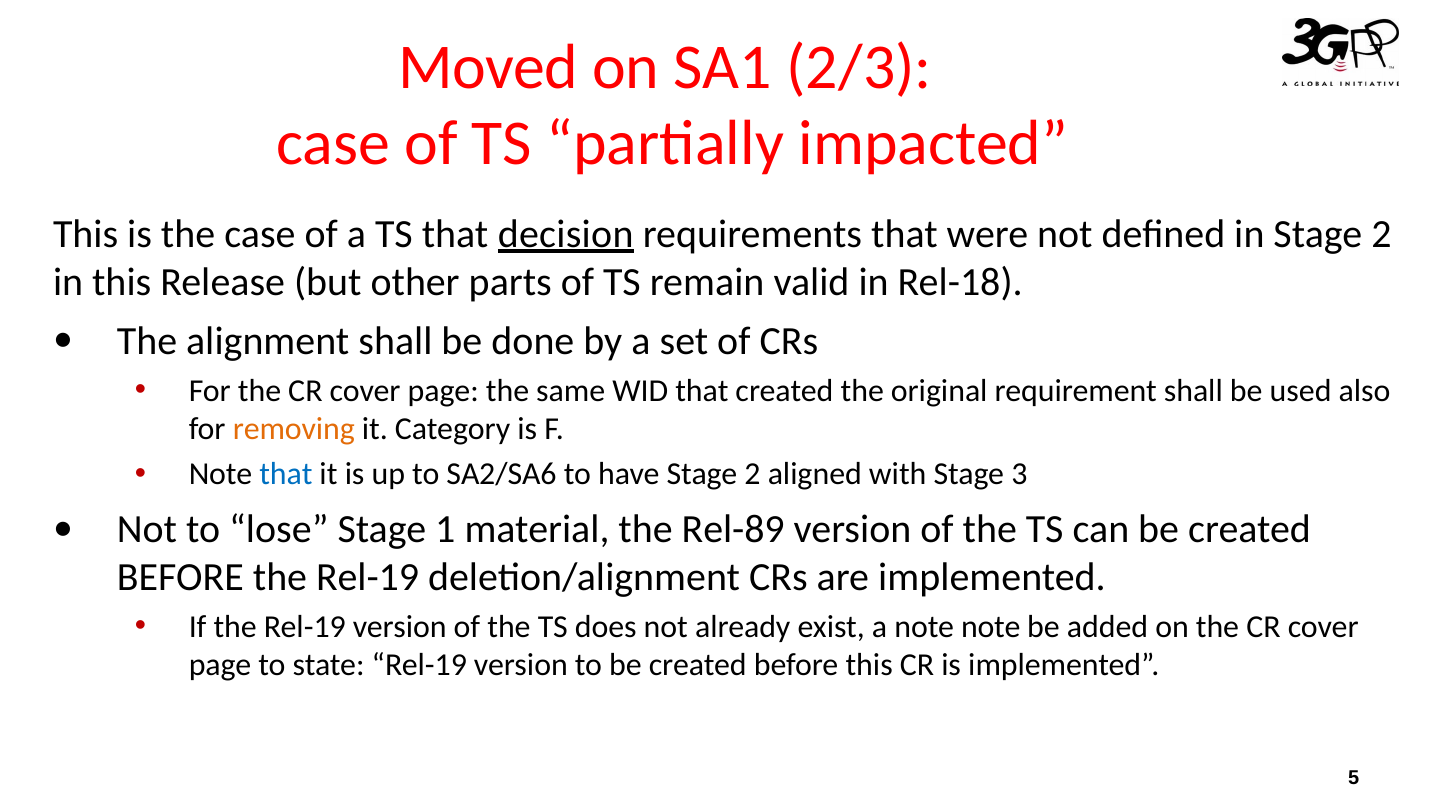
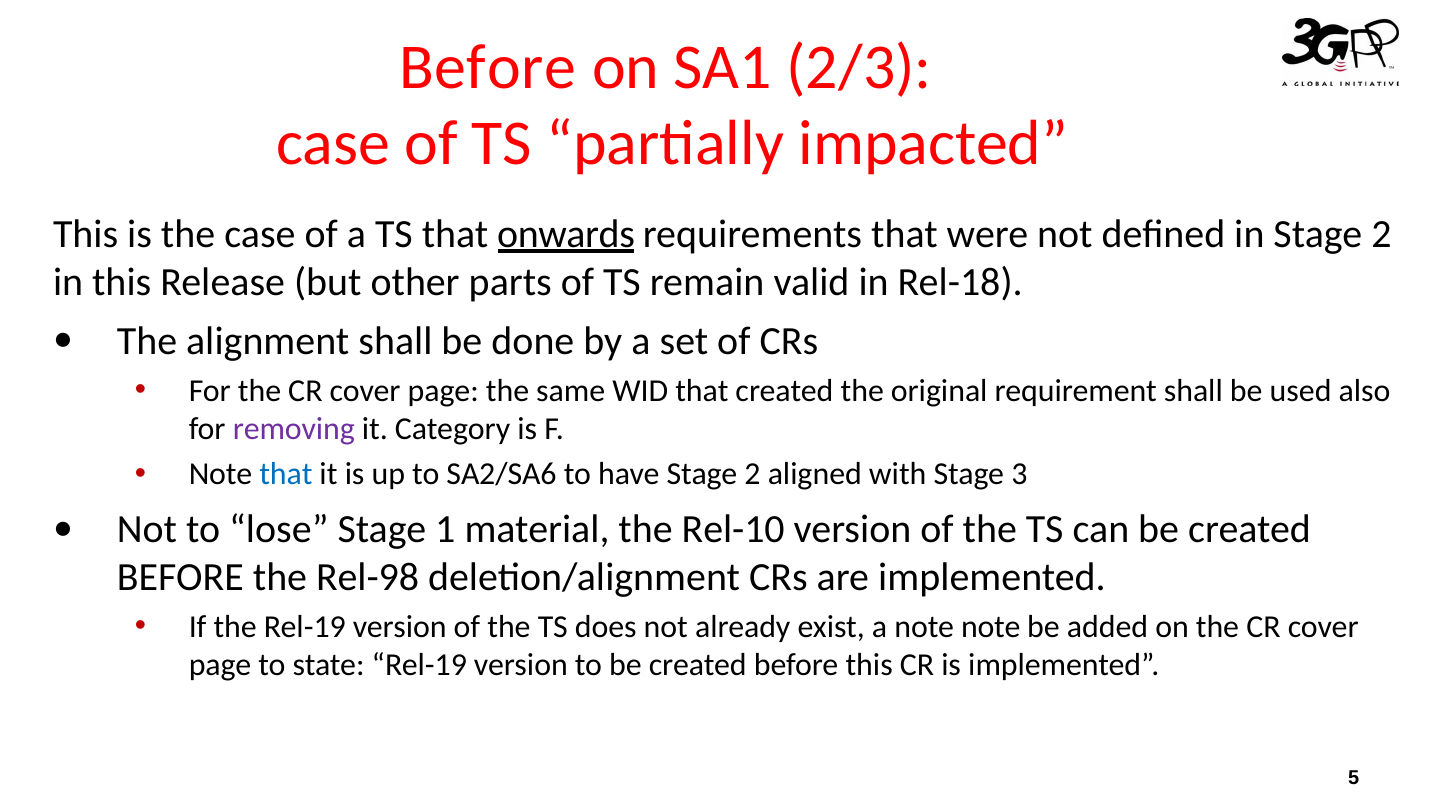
Moved at (488, 67): Moved -> Before
decision: decision -> onwards
removing colour: orange -> purple
Rel-89: Rel-89 -> Rel-10
BEFORE the Rel-19: Rel-19 -> Rel-98
